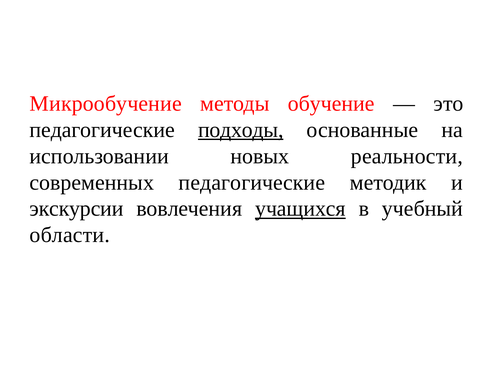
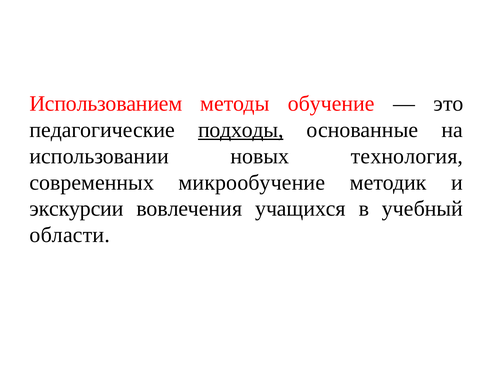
Микрообучение: Микрообучение -> Использованием
реальности: реальности -> технология
современных педагогические: педагогические -> микрообучение
учащихся underline: present -> none
